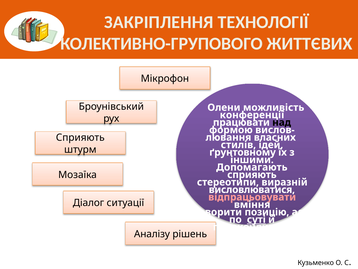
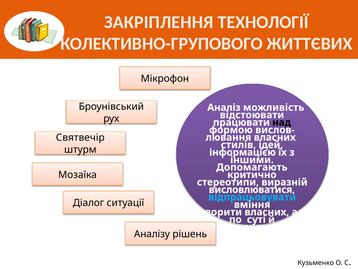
Олени: Олени -> Аналіз
конференції: конференції -> відстоювати
Сприяють at (80, 137): Сприяють -> Святвечір
ґрунтовному: ґрунтовному -> інформацією
сприяють at (252, 174): сприяють -> критично
відпрацьовувати colour: pink -> light blue
говорити позицію: позицію -> власних
суті underline: present -> none
